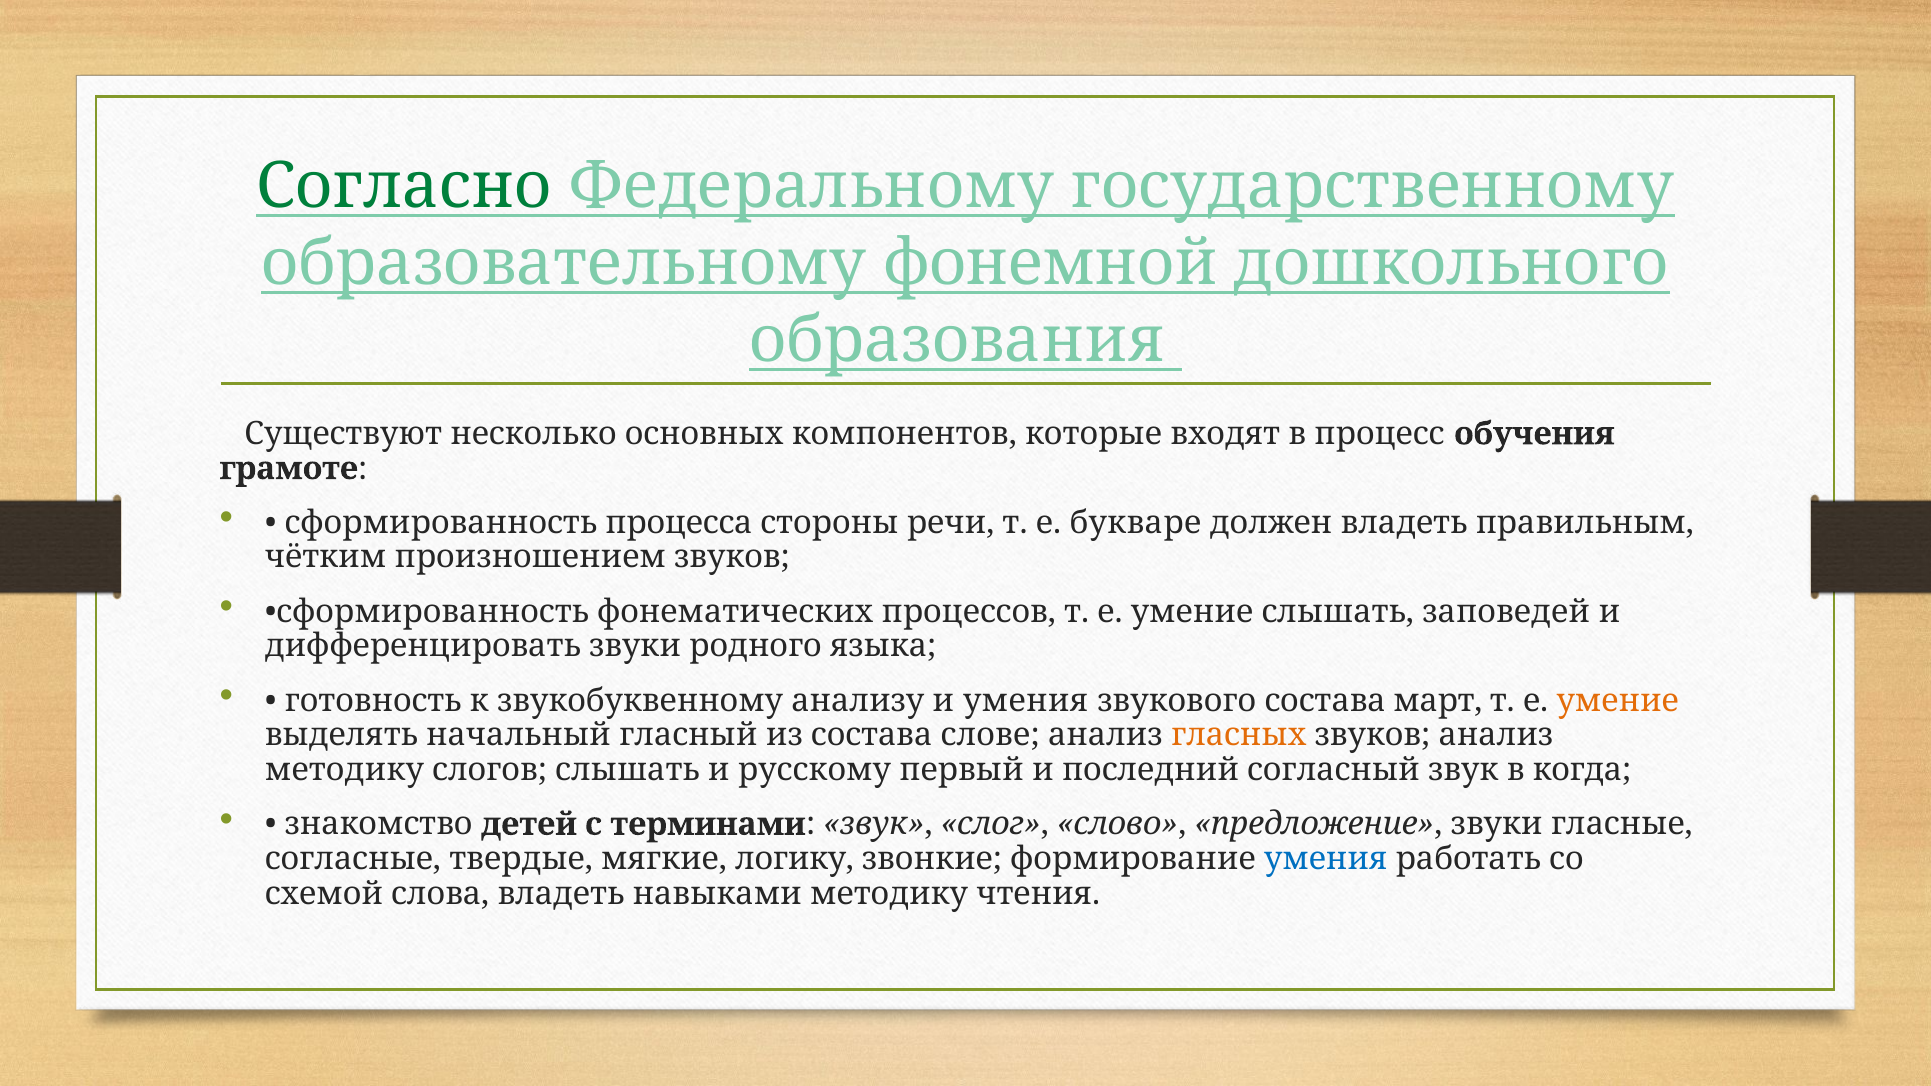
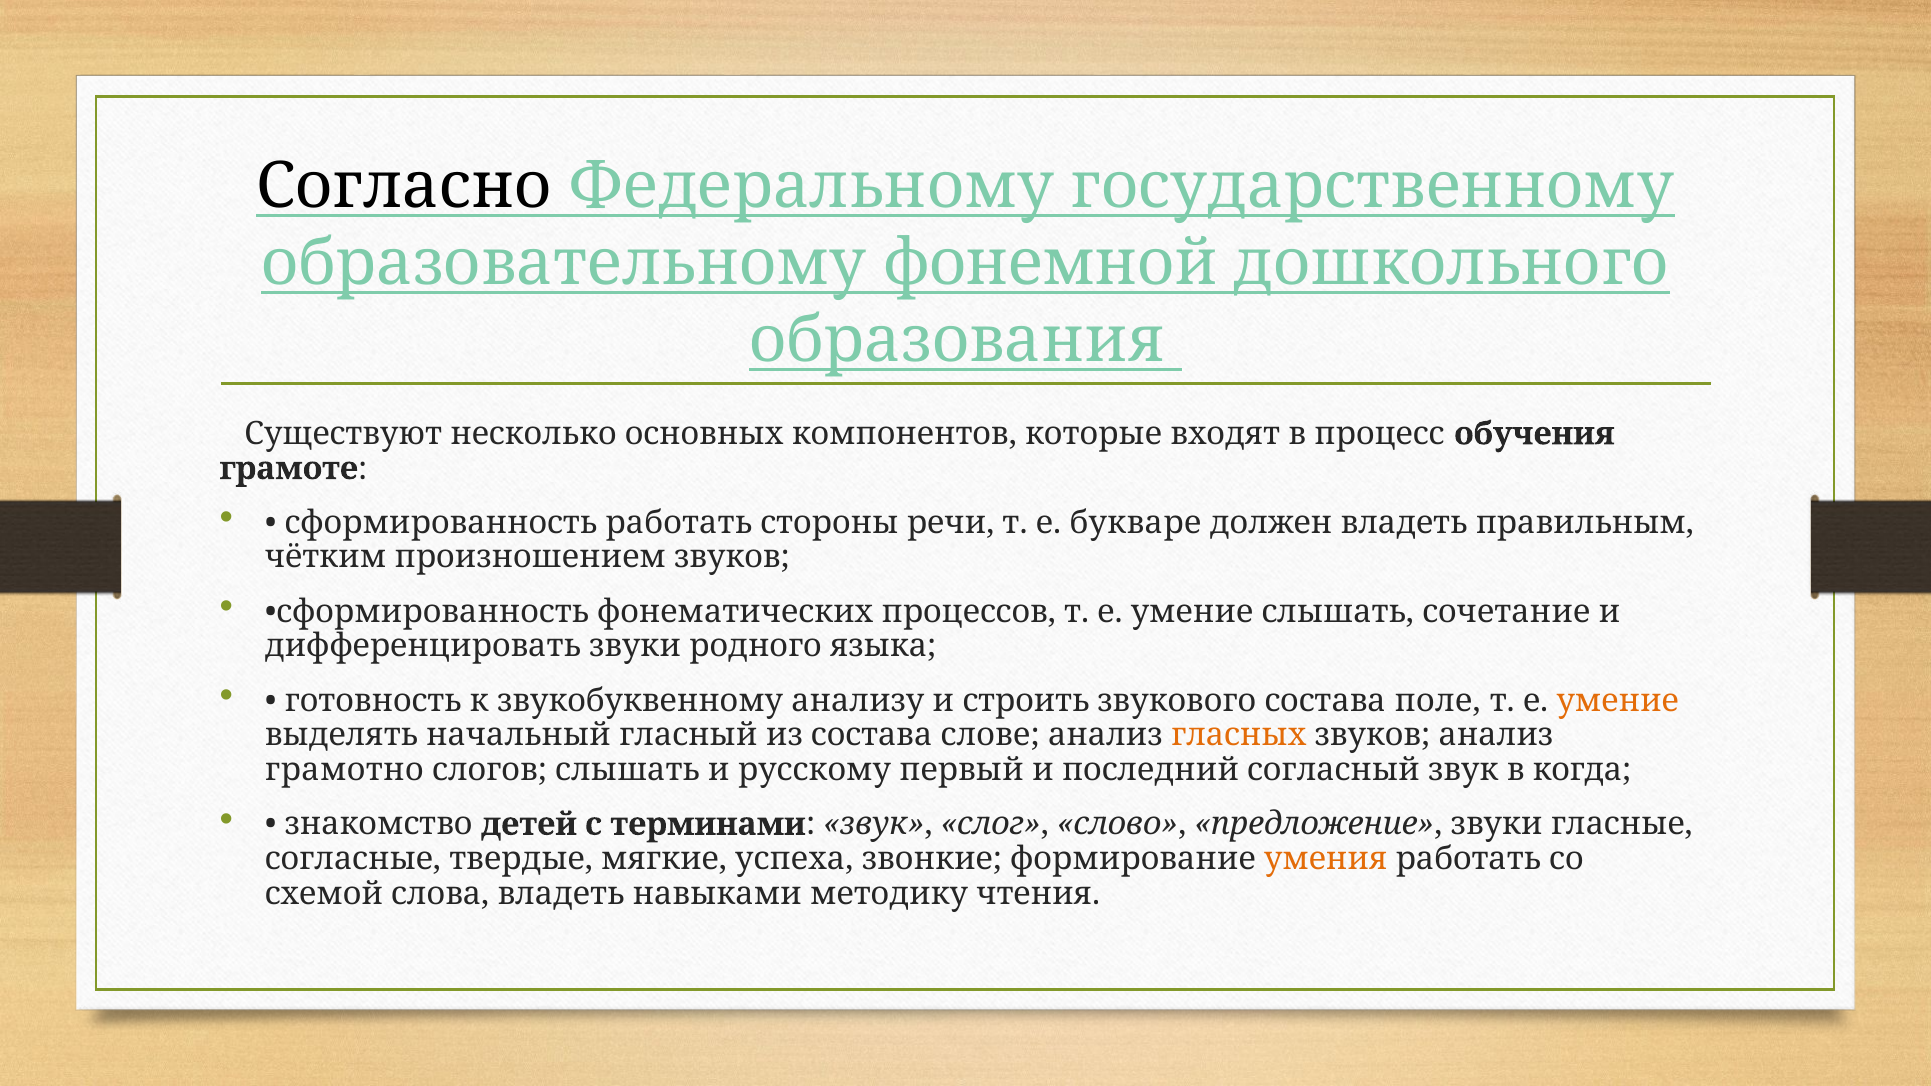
Согласно colour: green -> black
сформированность процесса: процесса -> работать
заповедей: заповедей -> сочетание
и умения: умения -> строить
март: март -> поле
методику at (344, 770): методику -> грамотно
логику: логику -> успеха
умения at (1326, 859) colour: blue -> orange
